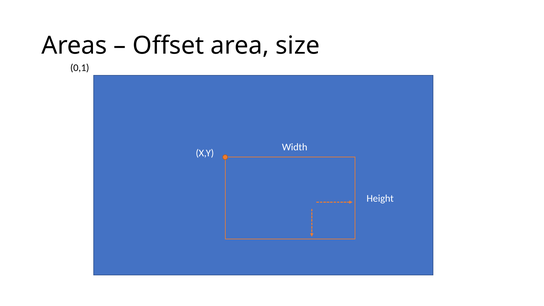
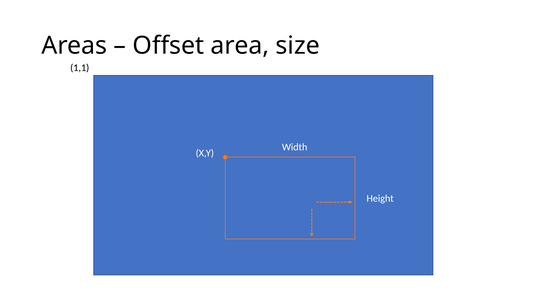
0,1: 0,1 -> 1,1
